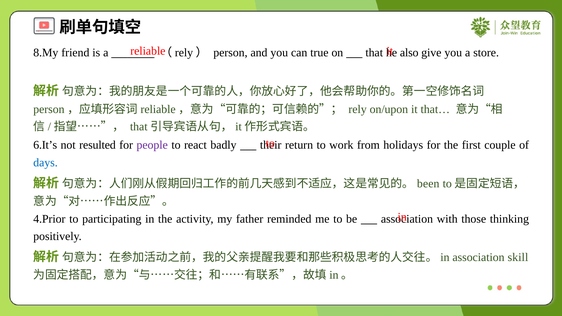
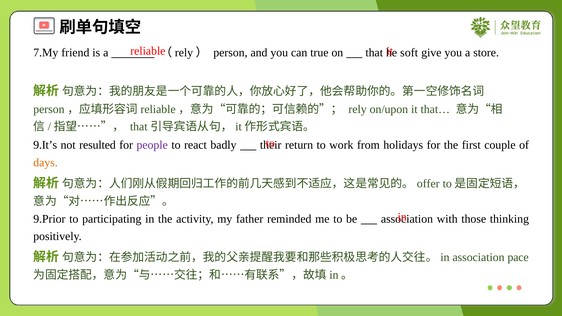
8.My: 8.My -> 7.My
also: also -> soft
6.It’s: 6.It’s -> 9.It’s
days colour: blue -> orange
been: been -> offer
4.Prior: 4.Prior -> 9.Prior
skill: skill -> pace
